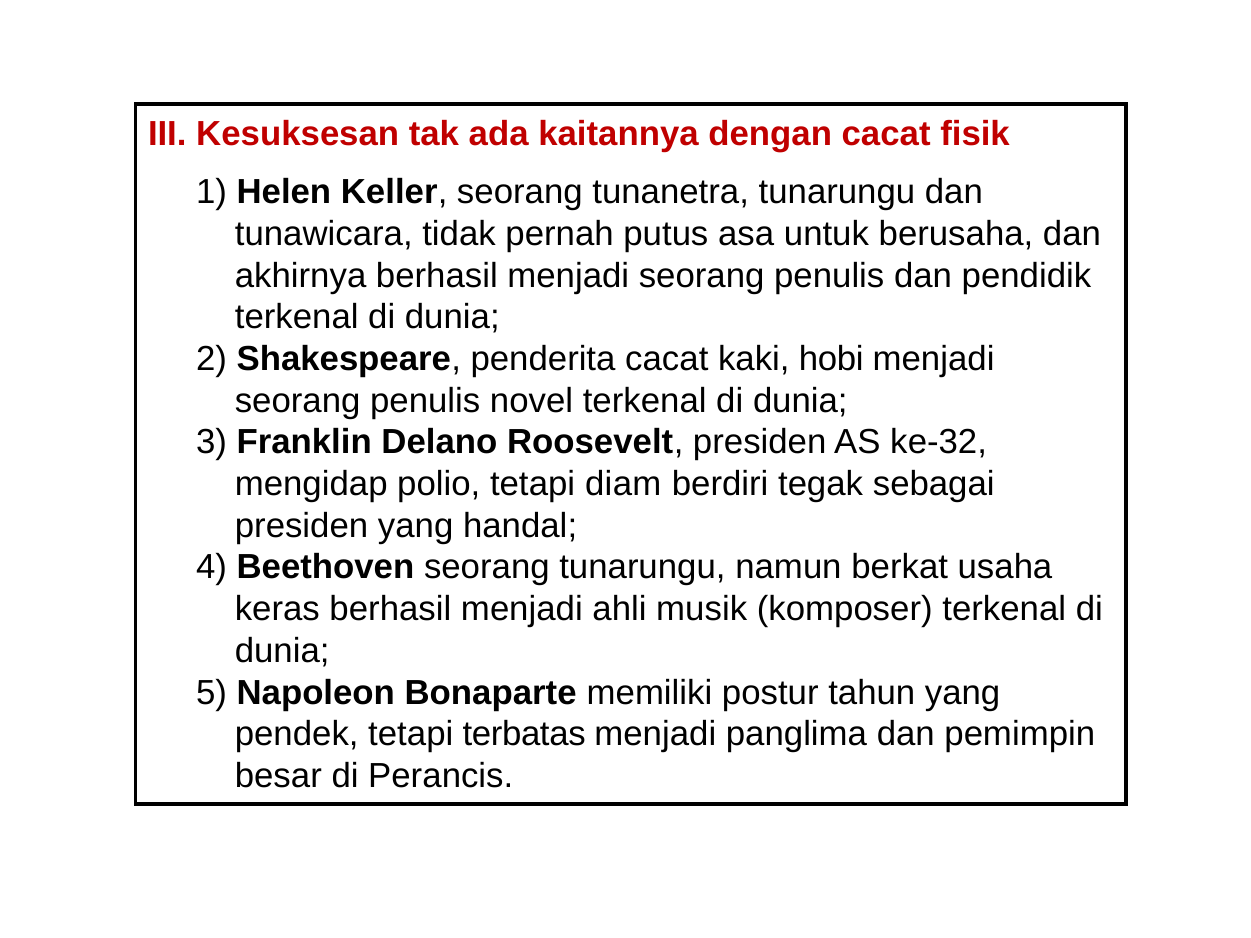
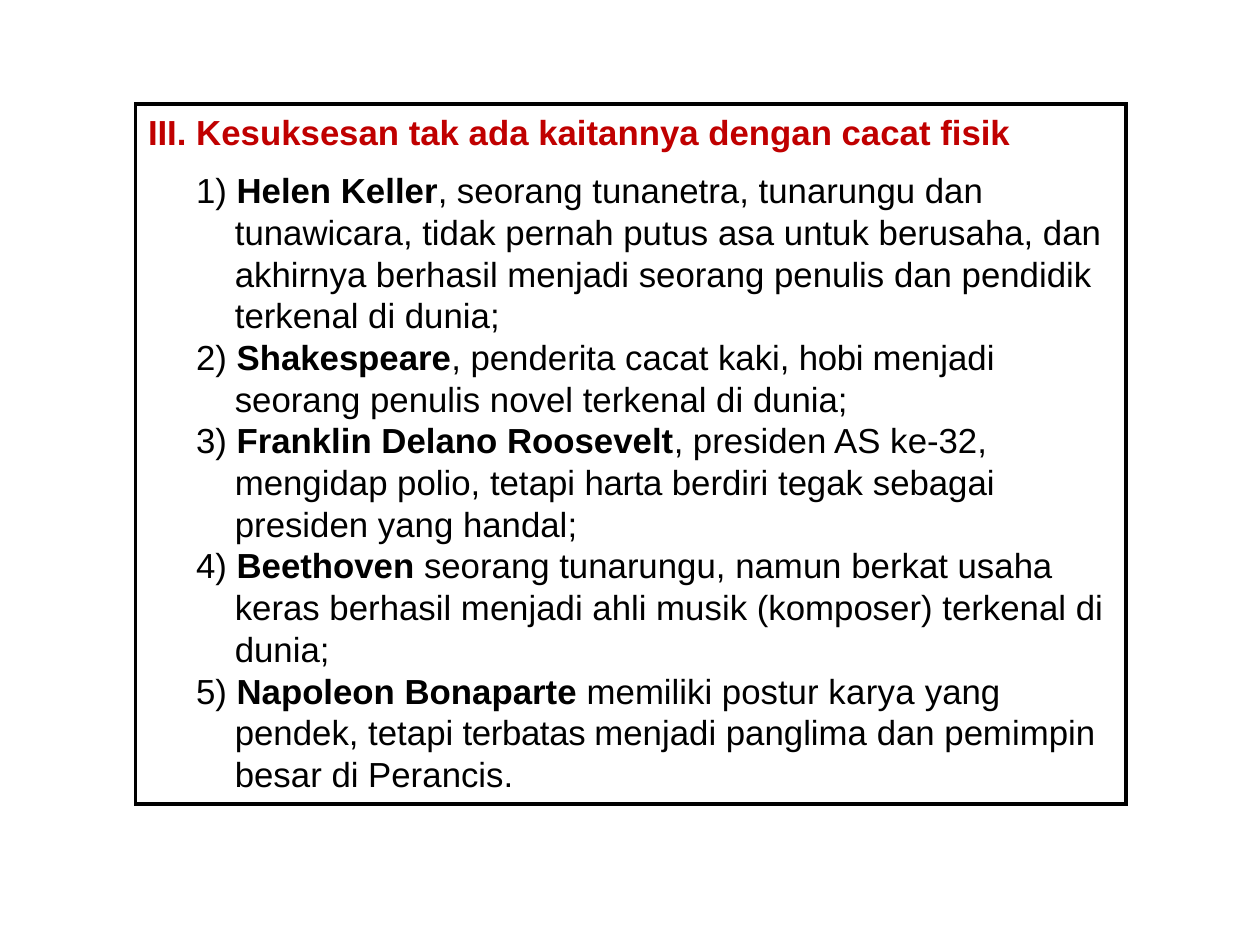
diam: diam -> harta
tahun: tahun -> karya
